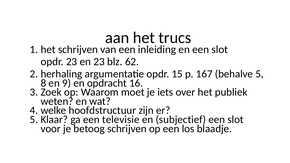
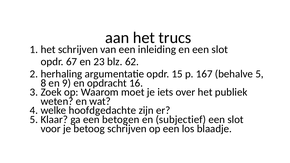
opdr 23: 23 -> 67
hoofdstructuur: hoofdstructuur -> hoofdgedachte
televisie: televisie -> betogen
